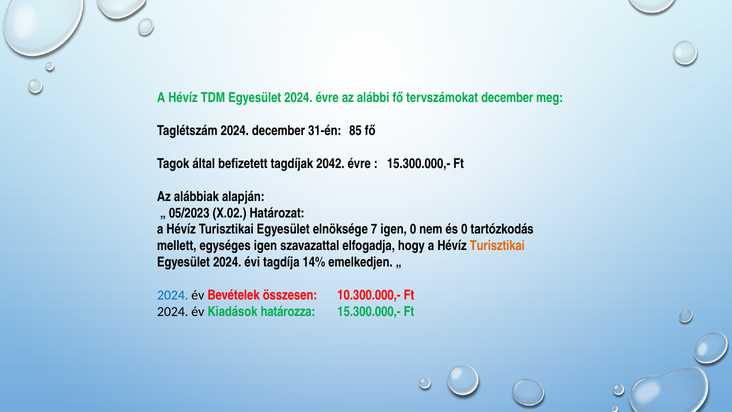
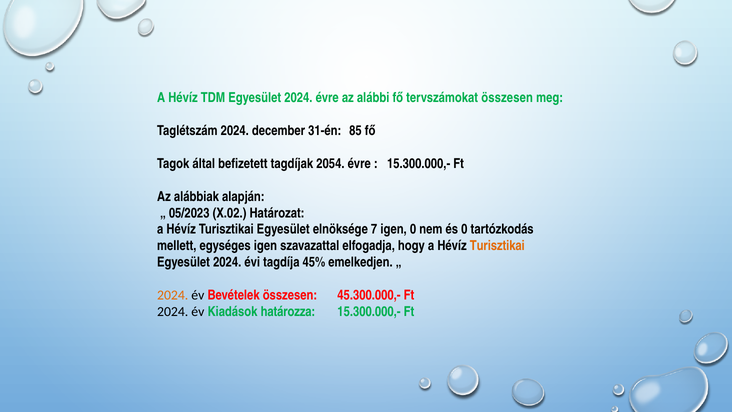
tervszámokat december: december -> összesen
2042: 2042 -> 2054
14%: 14% -> 45%
2024 at (173, 295) colour: blue -> orange
10.300.000,-: 10.300.000,- -> 45.300.000,-
